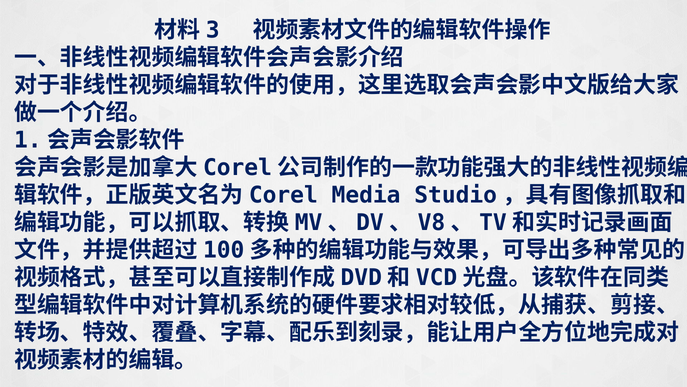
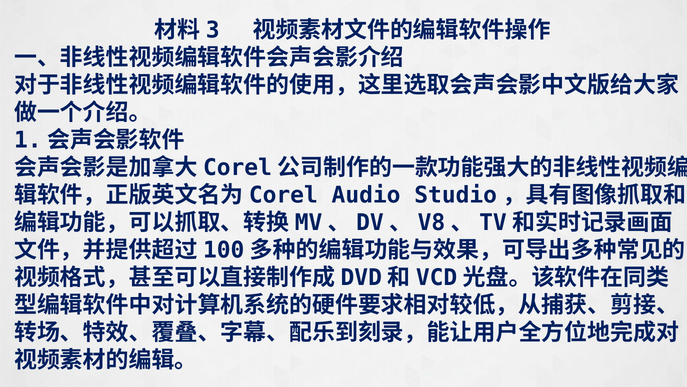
Media: Media -> Audio
